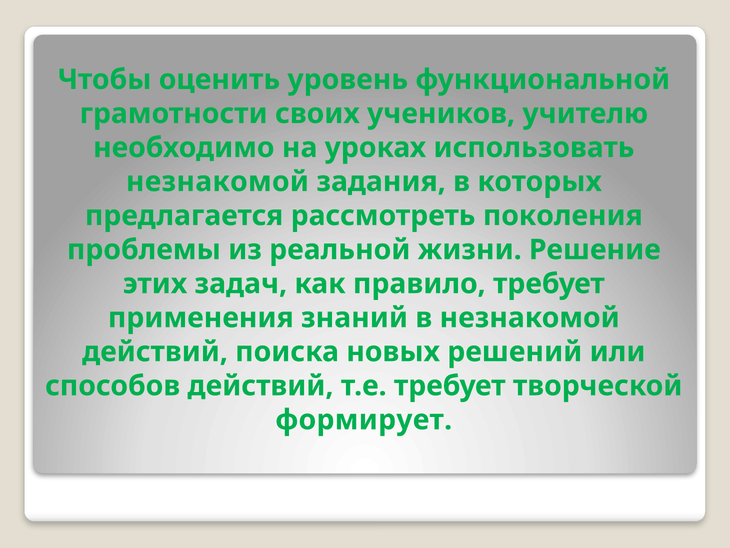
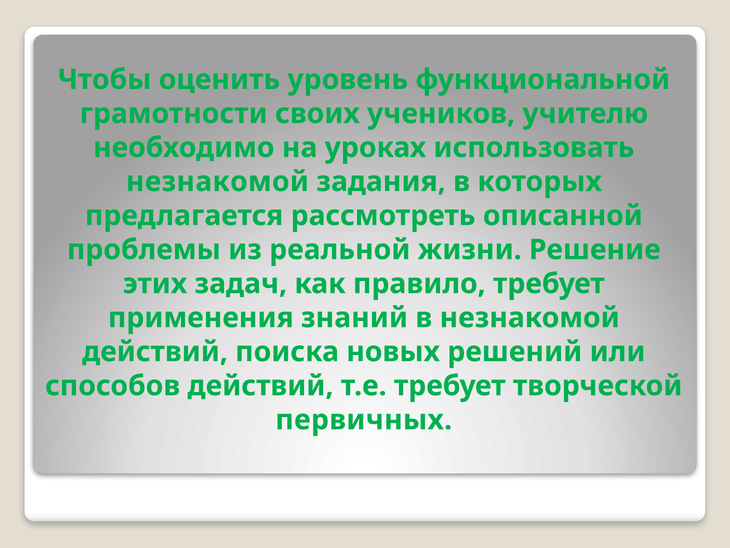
поколения: поколения -> описанной
формирует: формирует -> первичных
